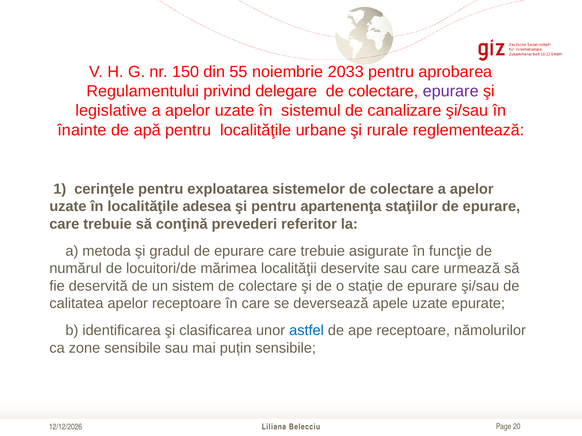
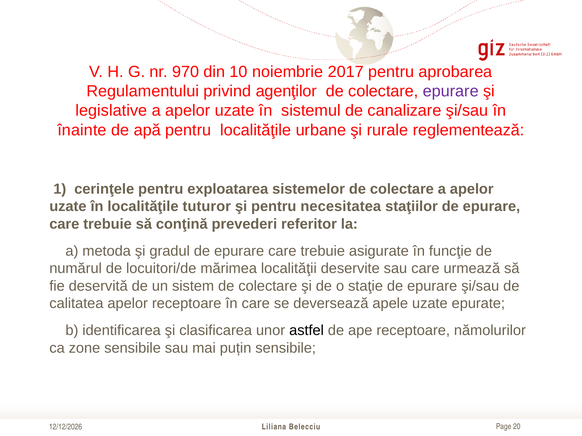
150: 150 -> 970
55: 55 -> 10
2033: 2033 -> 2017
delegare: delegare -> agenţilor
adesea: adesea -> tuturor
apartenenţa: apartenenţa -> necesitatea
astfel colour: blue -> black
